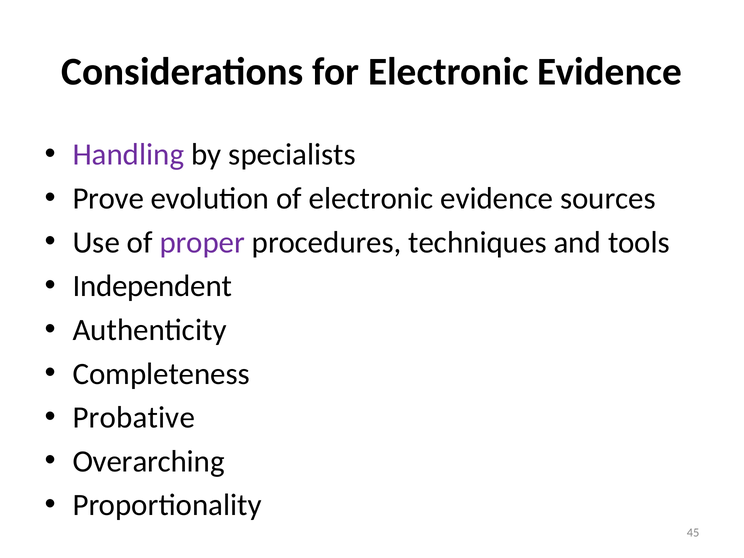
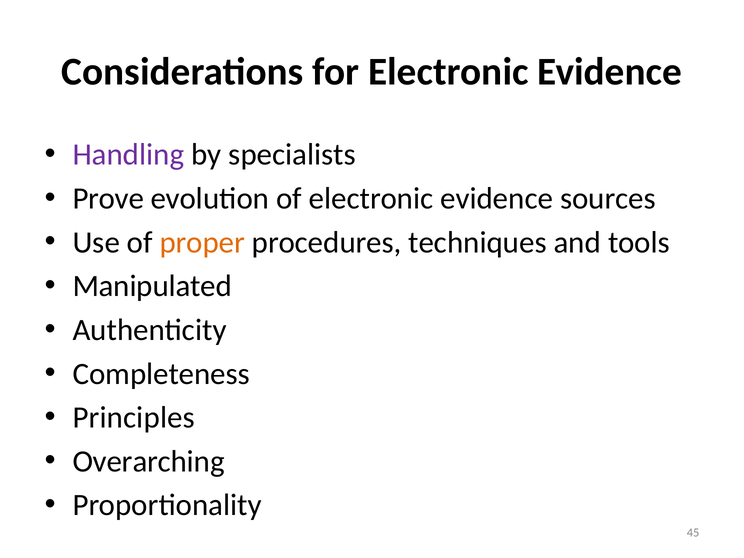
proper colour: purple -> orange
Independent: Independent -> Manipulated
Probative: Probative -> Principles
